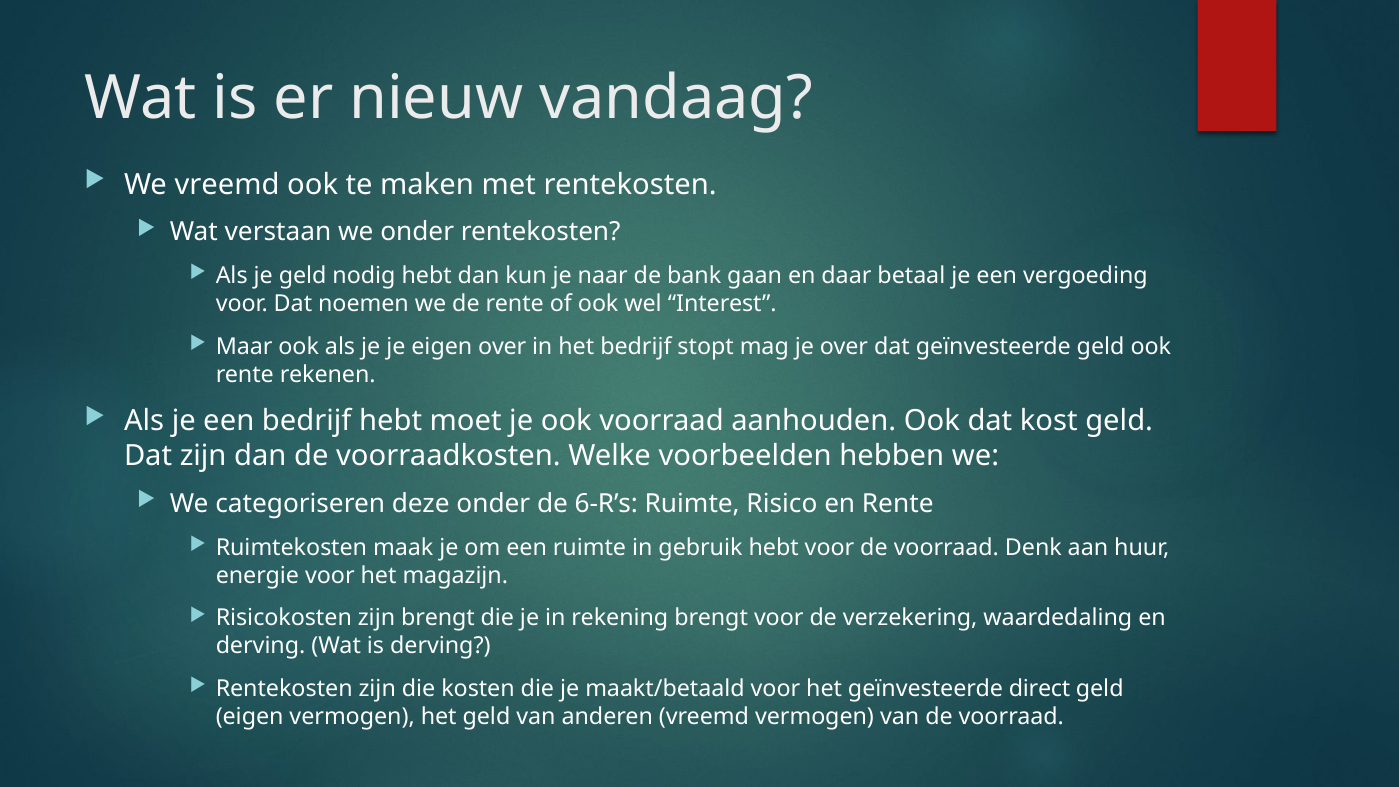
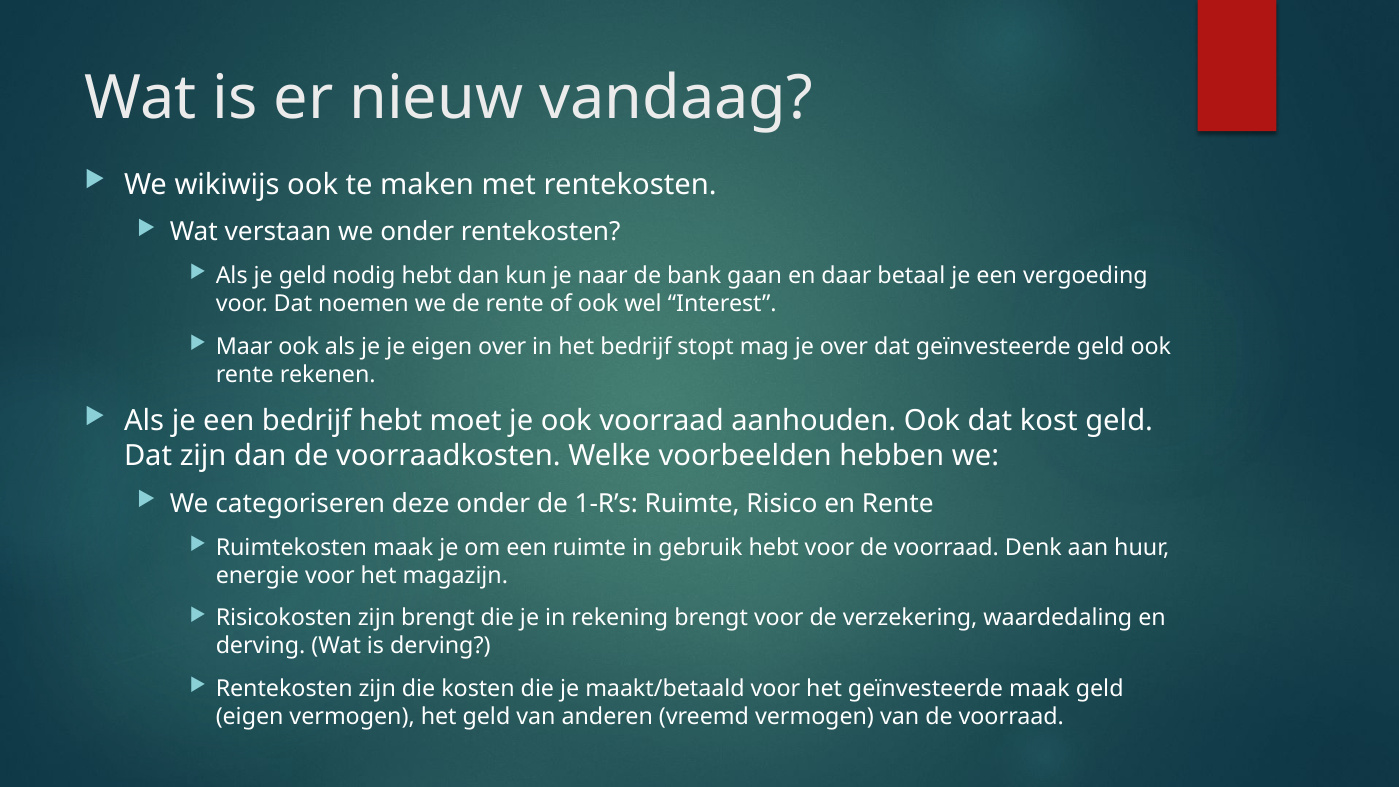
We vreemd: vreemd -> wikiwijs
6-R’s: 6-R’s -> 1-R’s
geïnvesteerde direct: direct -> maak
